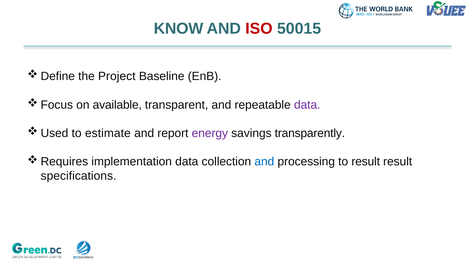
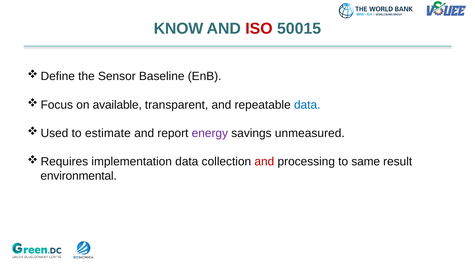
Project: Project -> Sensor
data at (307, 105) colour: purple -> blue
transparently: transparently -> unmeasured
and at (264, 162) colour: blue -> red
to result: result -> same
specifications: specifications -> environmental
